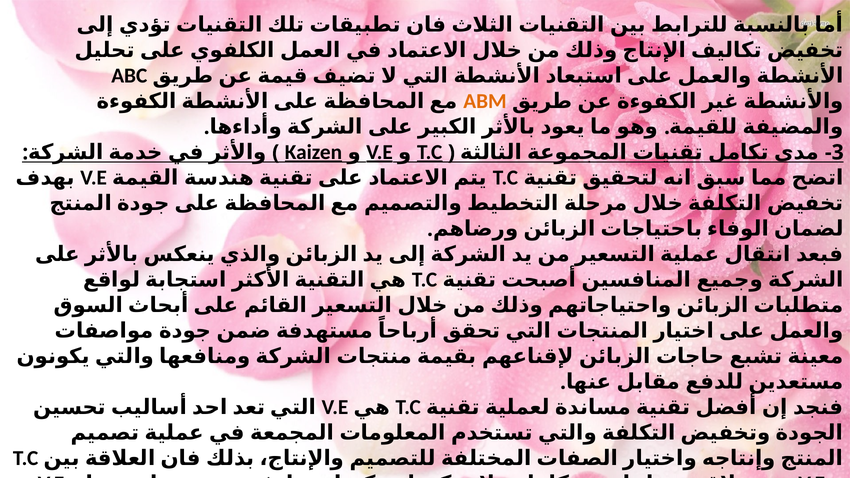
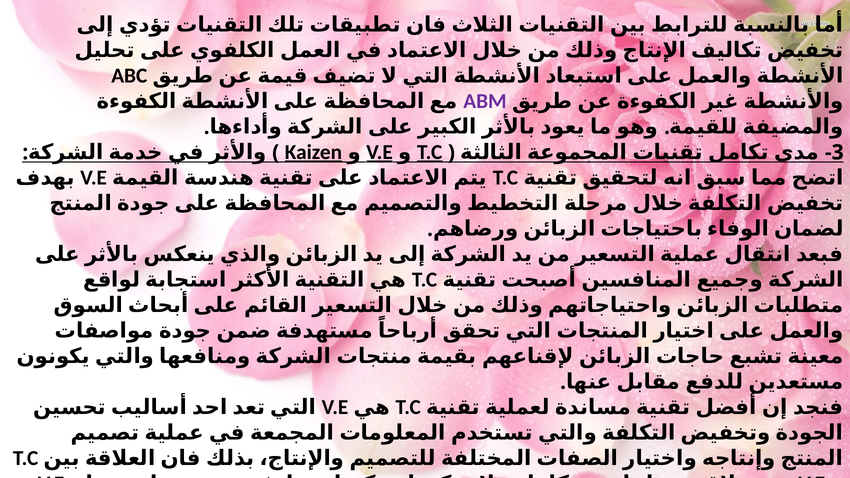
ABM colour: orange -> purple
